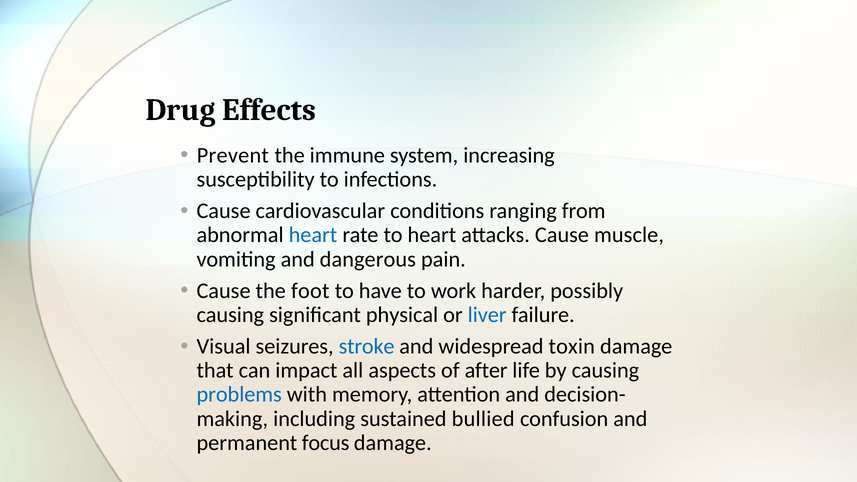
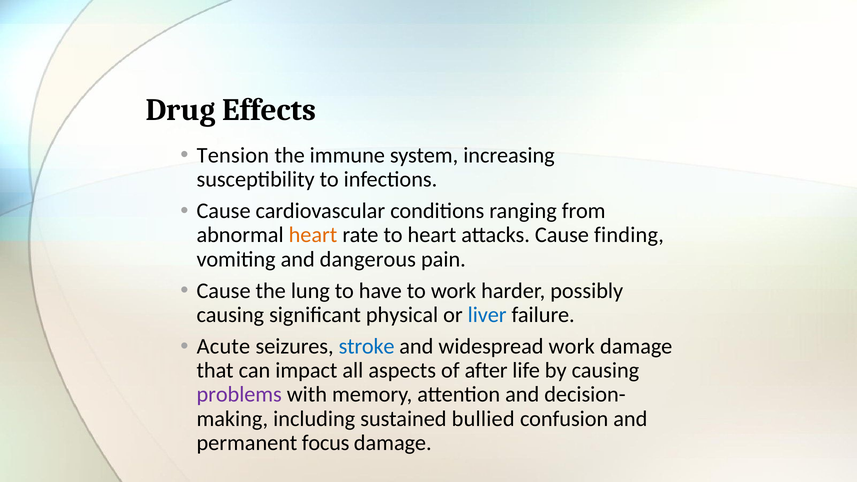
Prevent: Prevent -> Tension
heart at (313, 235) colour: blue -> orange
muscle: muscle -> finding
foot: foot -> lung
Visual: Visual -> Acute
widespread toxin: toxin -> work
problems colour: blue -> purple
